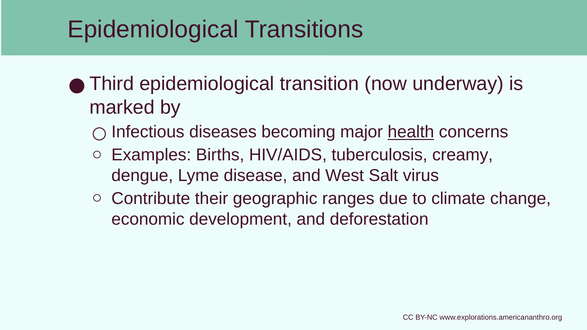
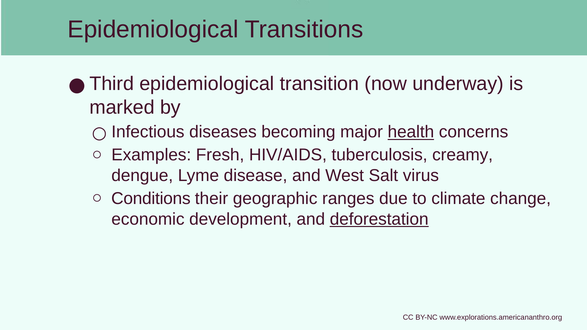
Births: Births -> Fresh
Contribute: Contribute -> Conditions
deforestation underline: none -> present
